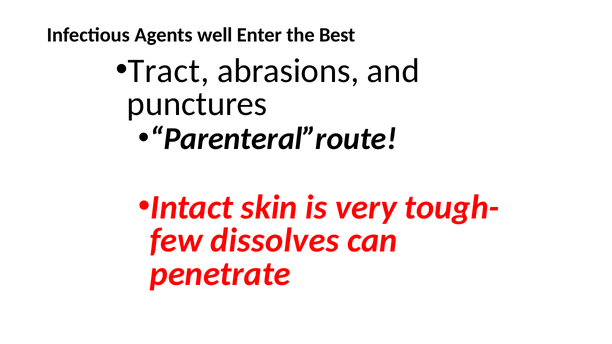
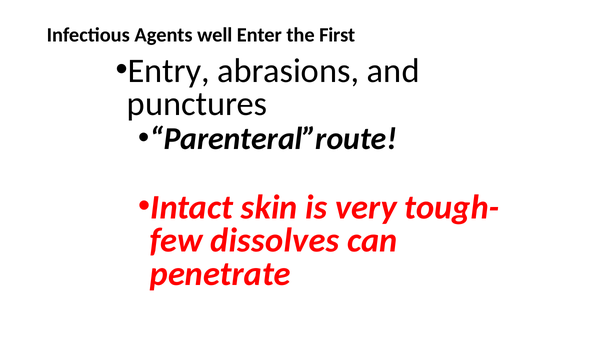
Best: Best -> First
Tract: Tract -> Entry
